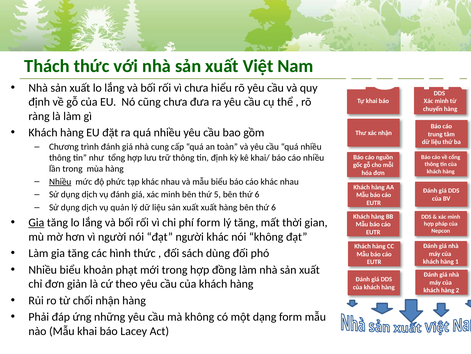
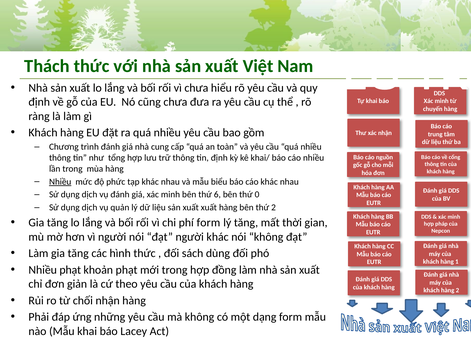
thứ 5: 5 -> 6
6 at (257, 194): 6 -> 0
hàng bên thứ 6: 6 -> 2
Gia at (36, 222) underline: present -> none
Nhiều biểu: biểu -> phạt
